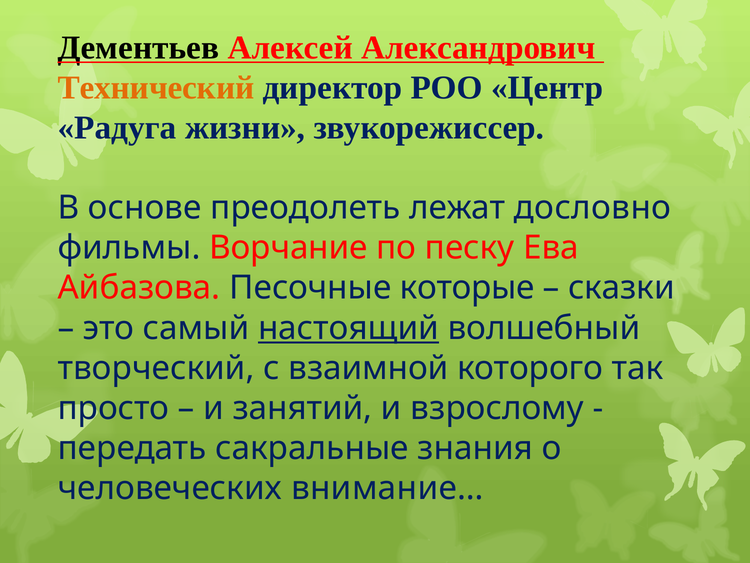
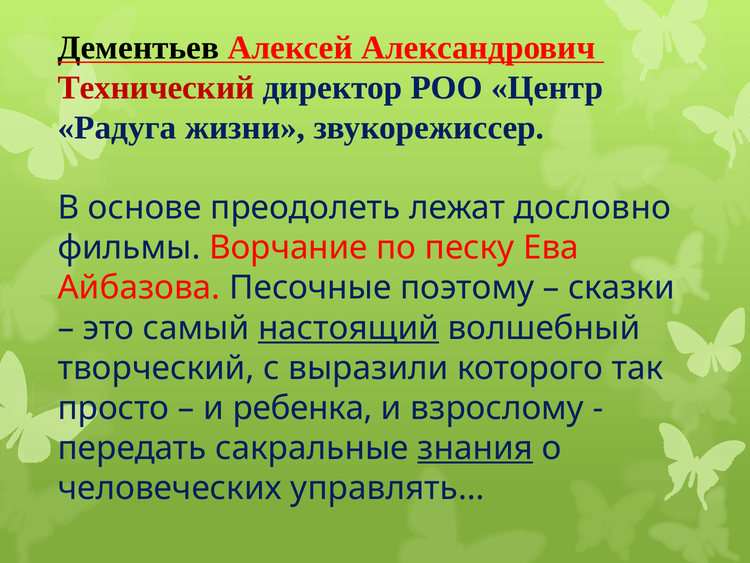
Технический colour: orange -> red
которые: которые -> поэтому
взаимной: взаимной -> выразили
занятий: занятий -> ребенка
знания underline: none -> present
внимание…: внимание… -> управлять…
